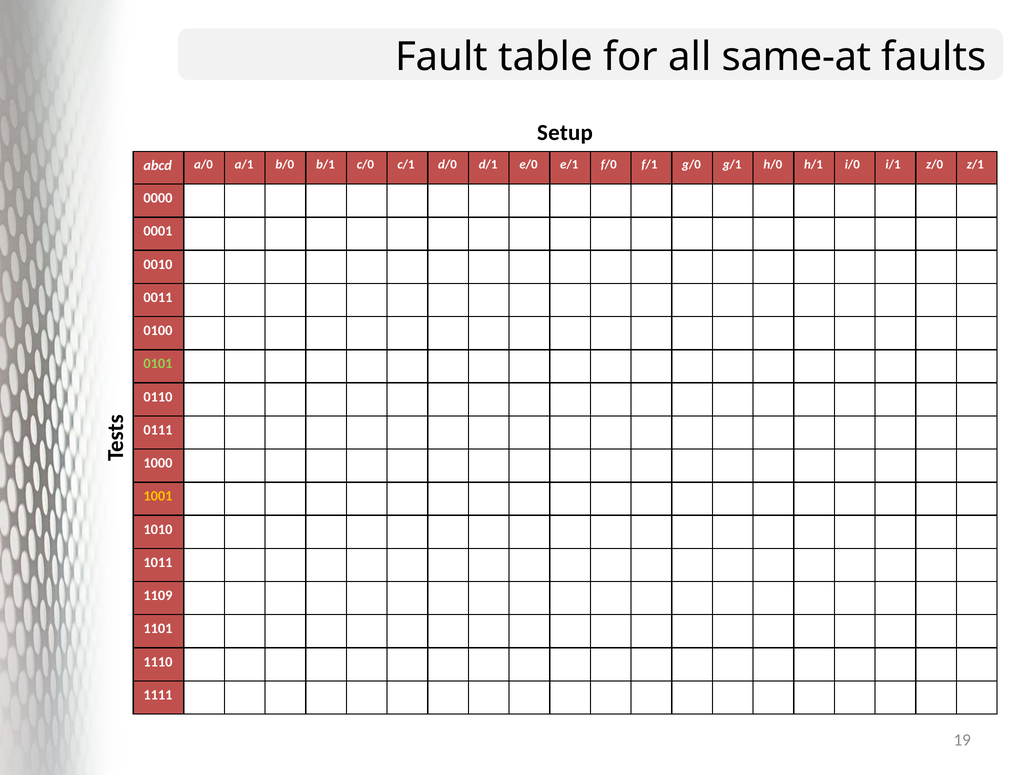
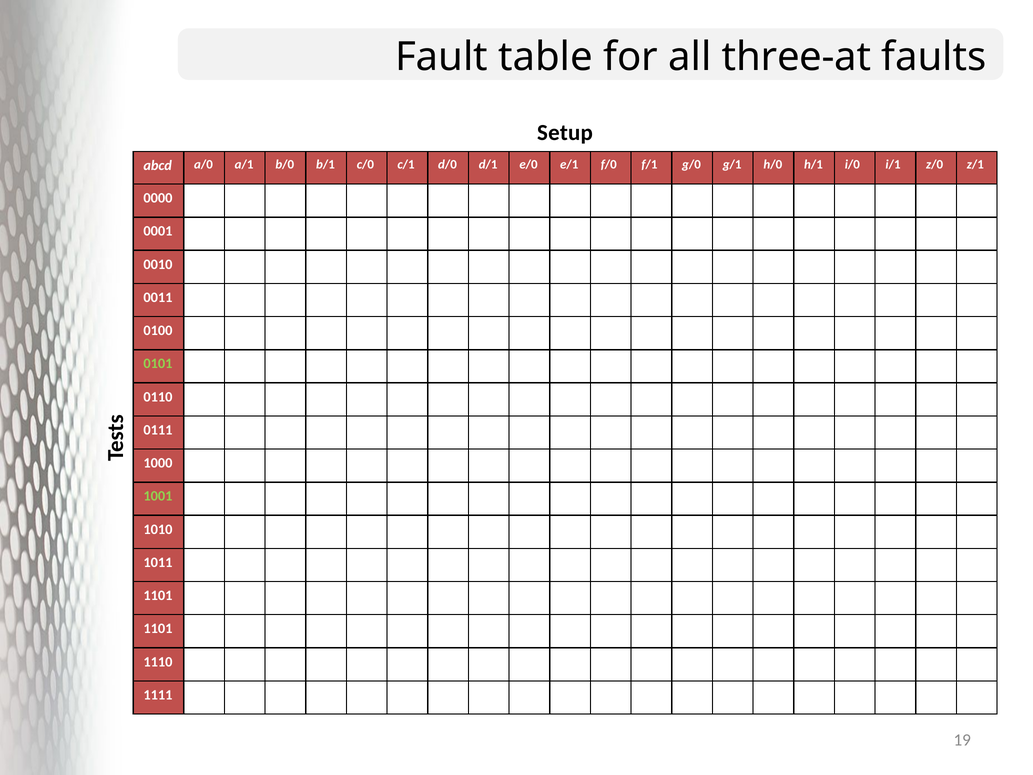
same-at: same-at -> three-at
1001 colour: yellow -> light green
1109 at (158, 595): 1109 -> 1101
